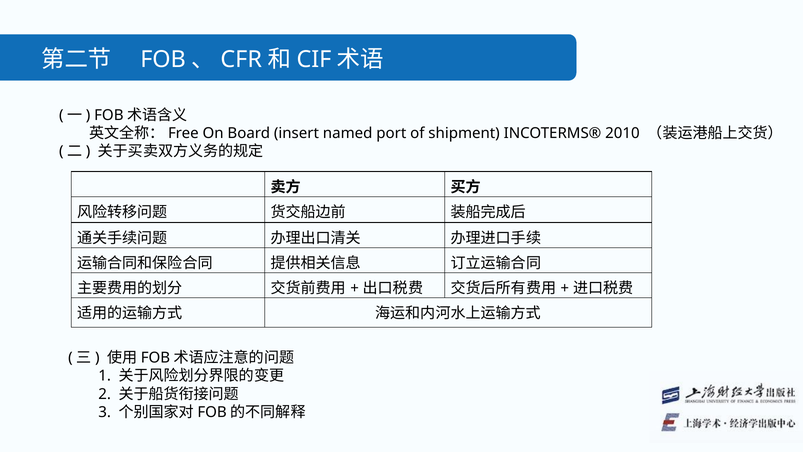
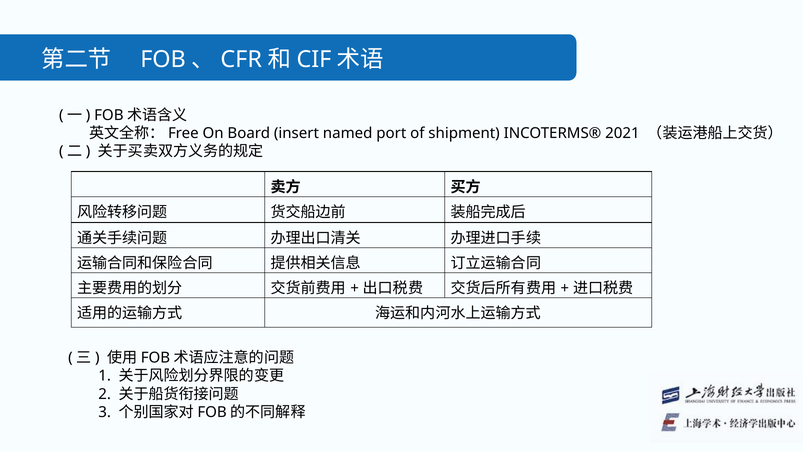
2010: 2010 -> 2021
